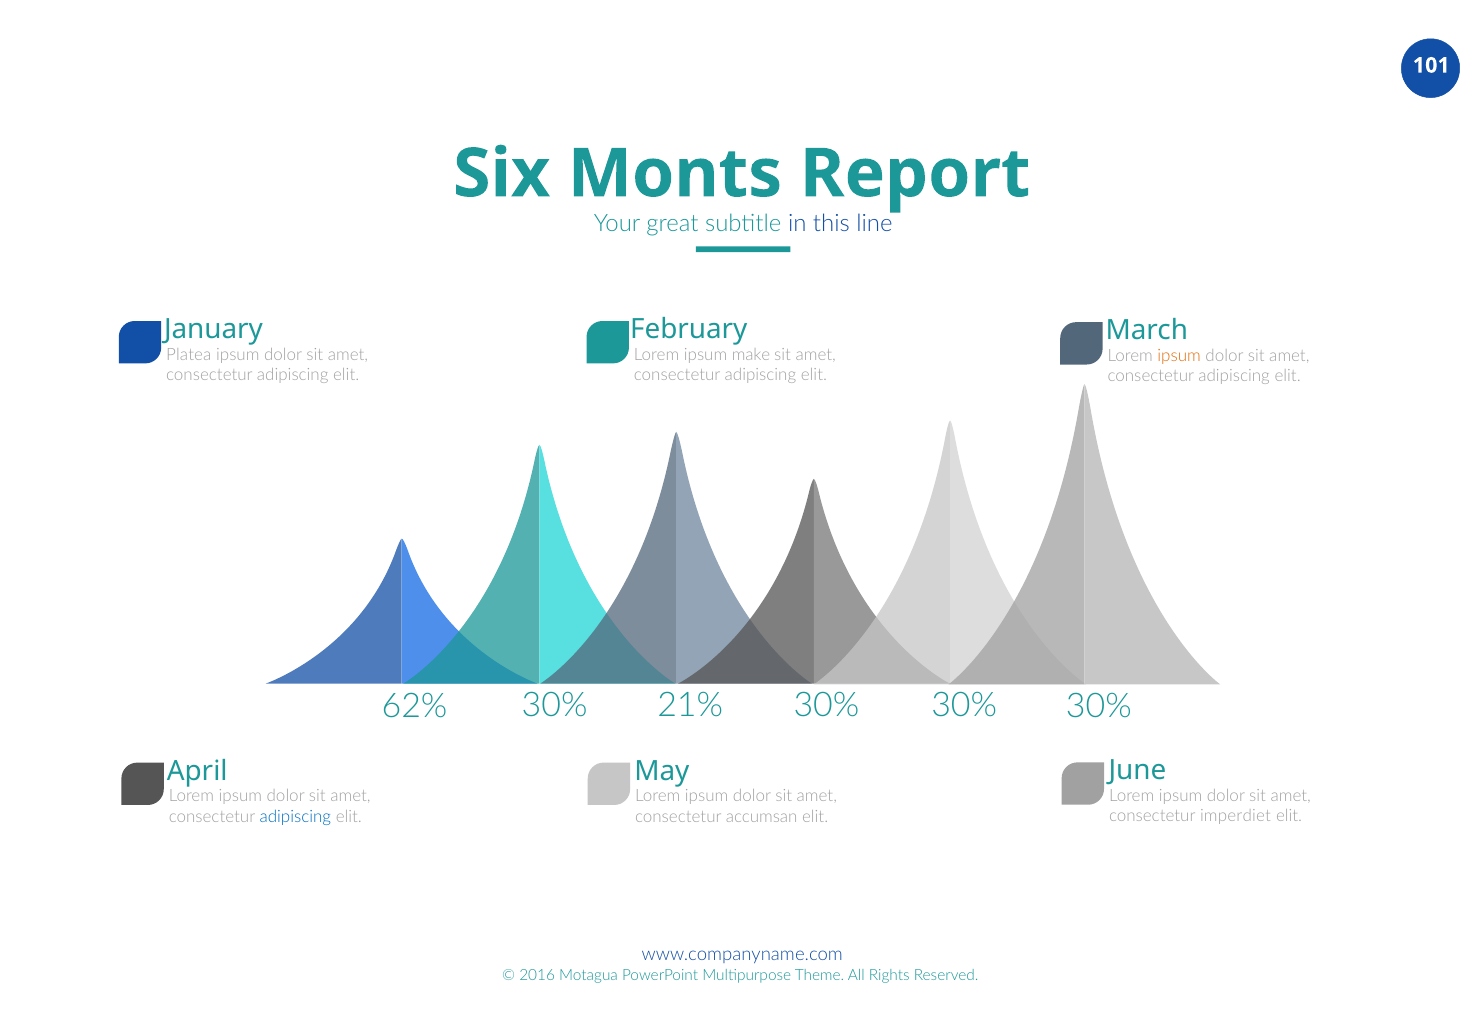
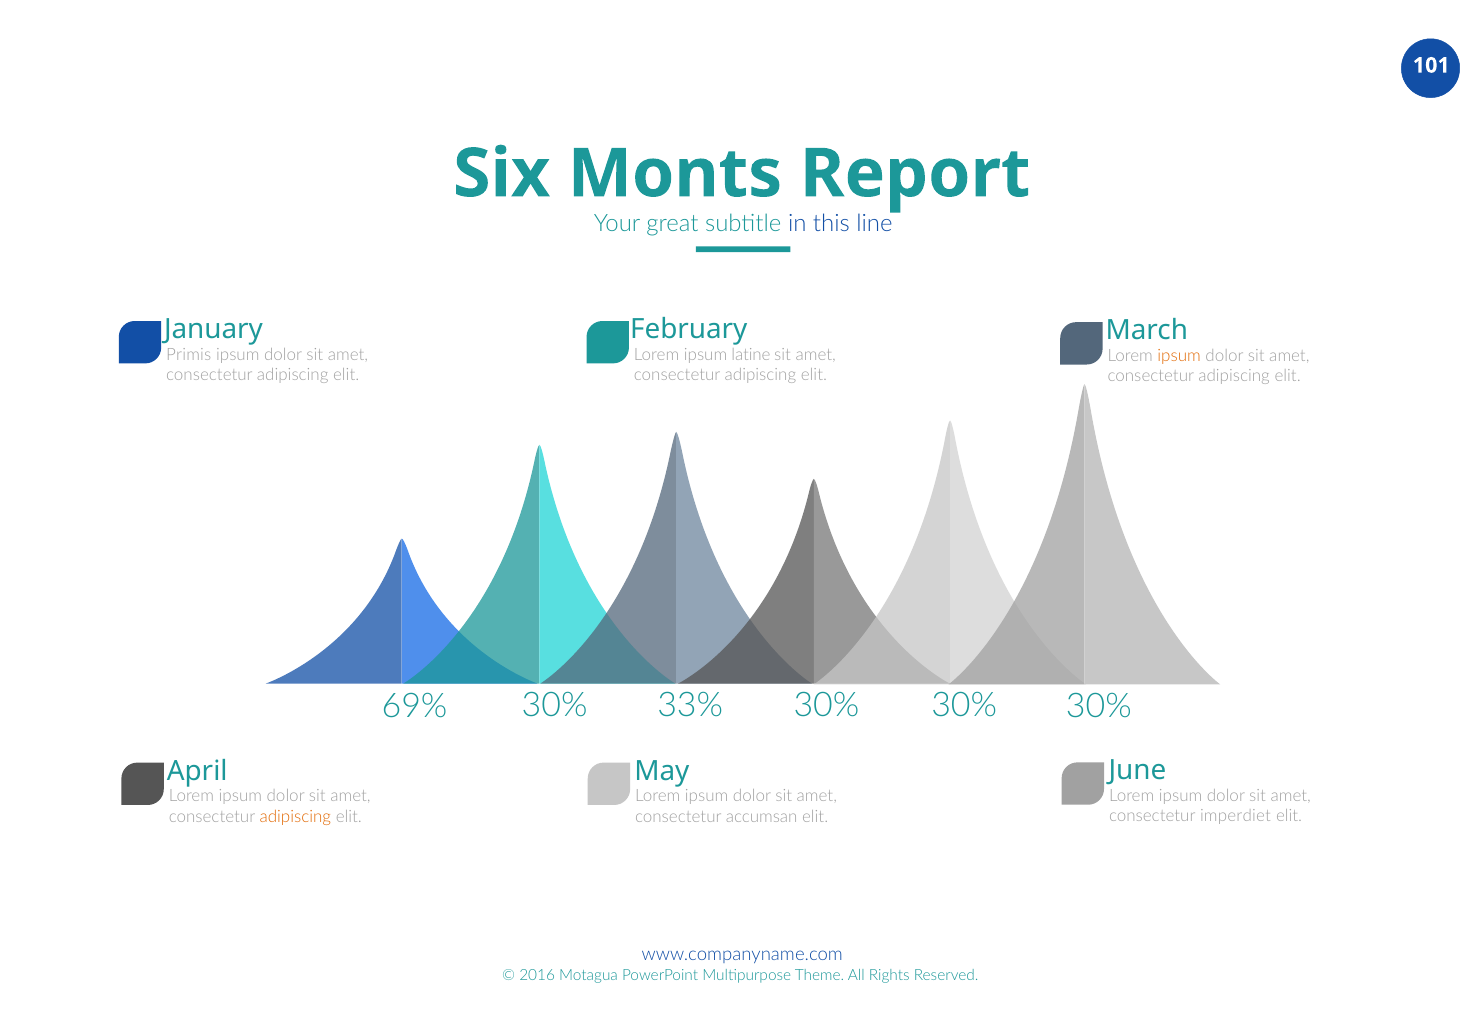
Platea: Platea -> Primis
make: make -> latine
62%: 62% -> 69%
21%: 21% -> 33%
adipiscing at (295, 817) colour: blue -> orange
